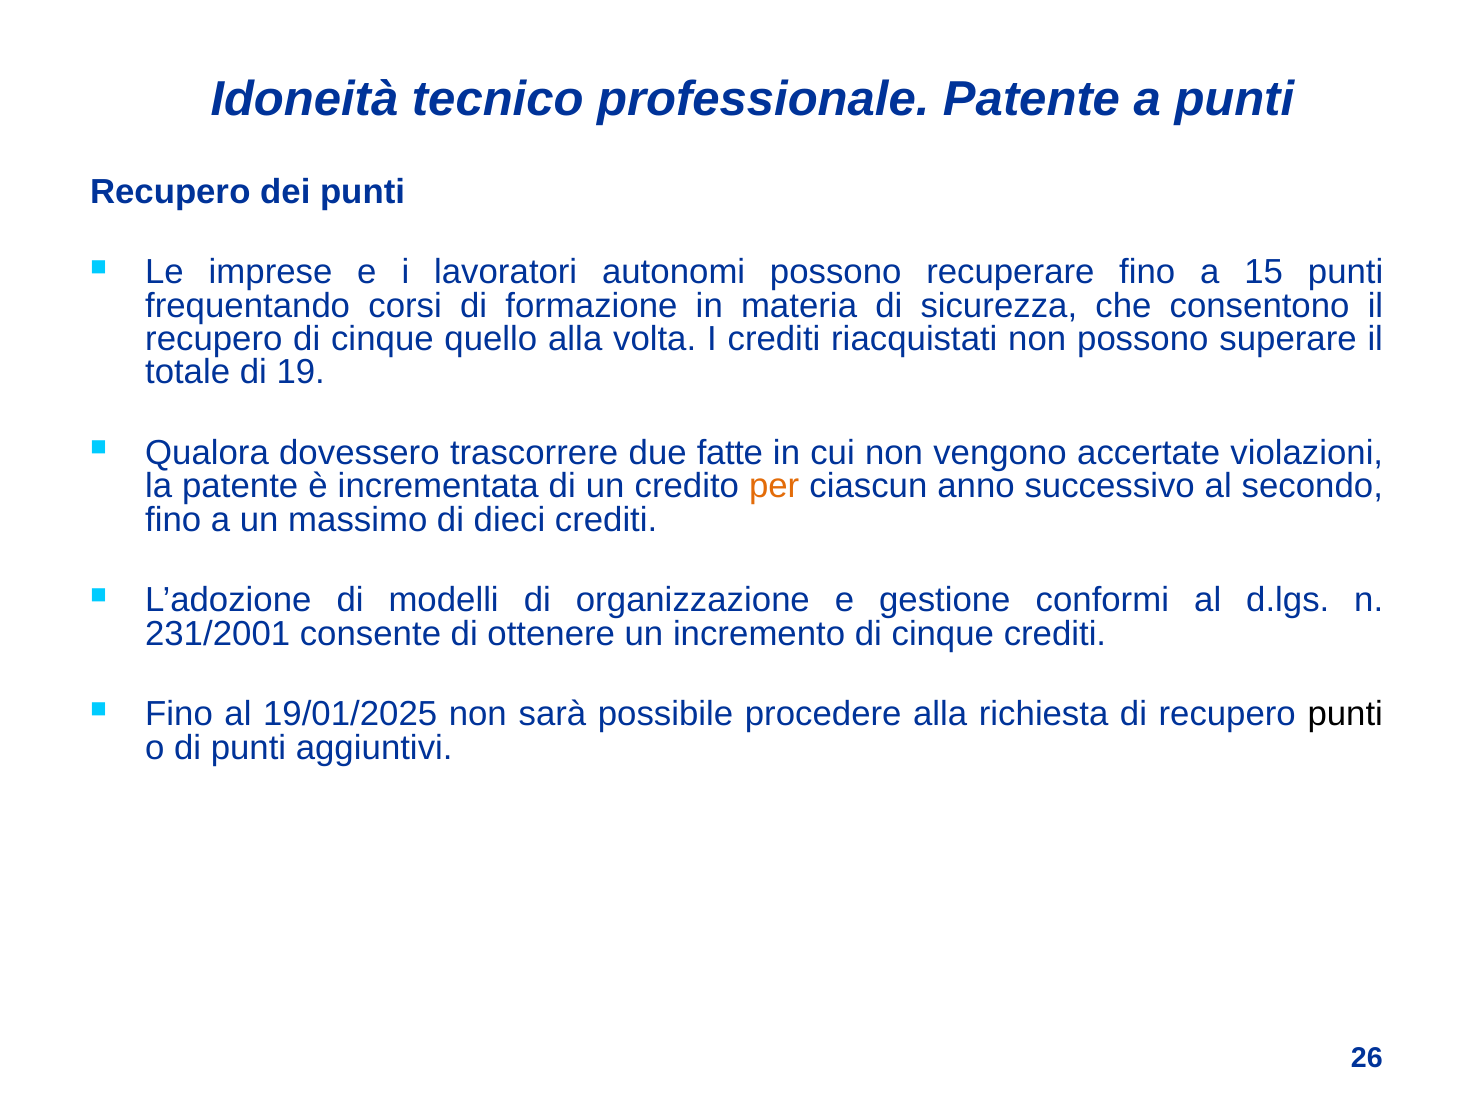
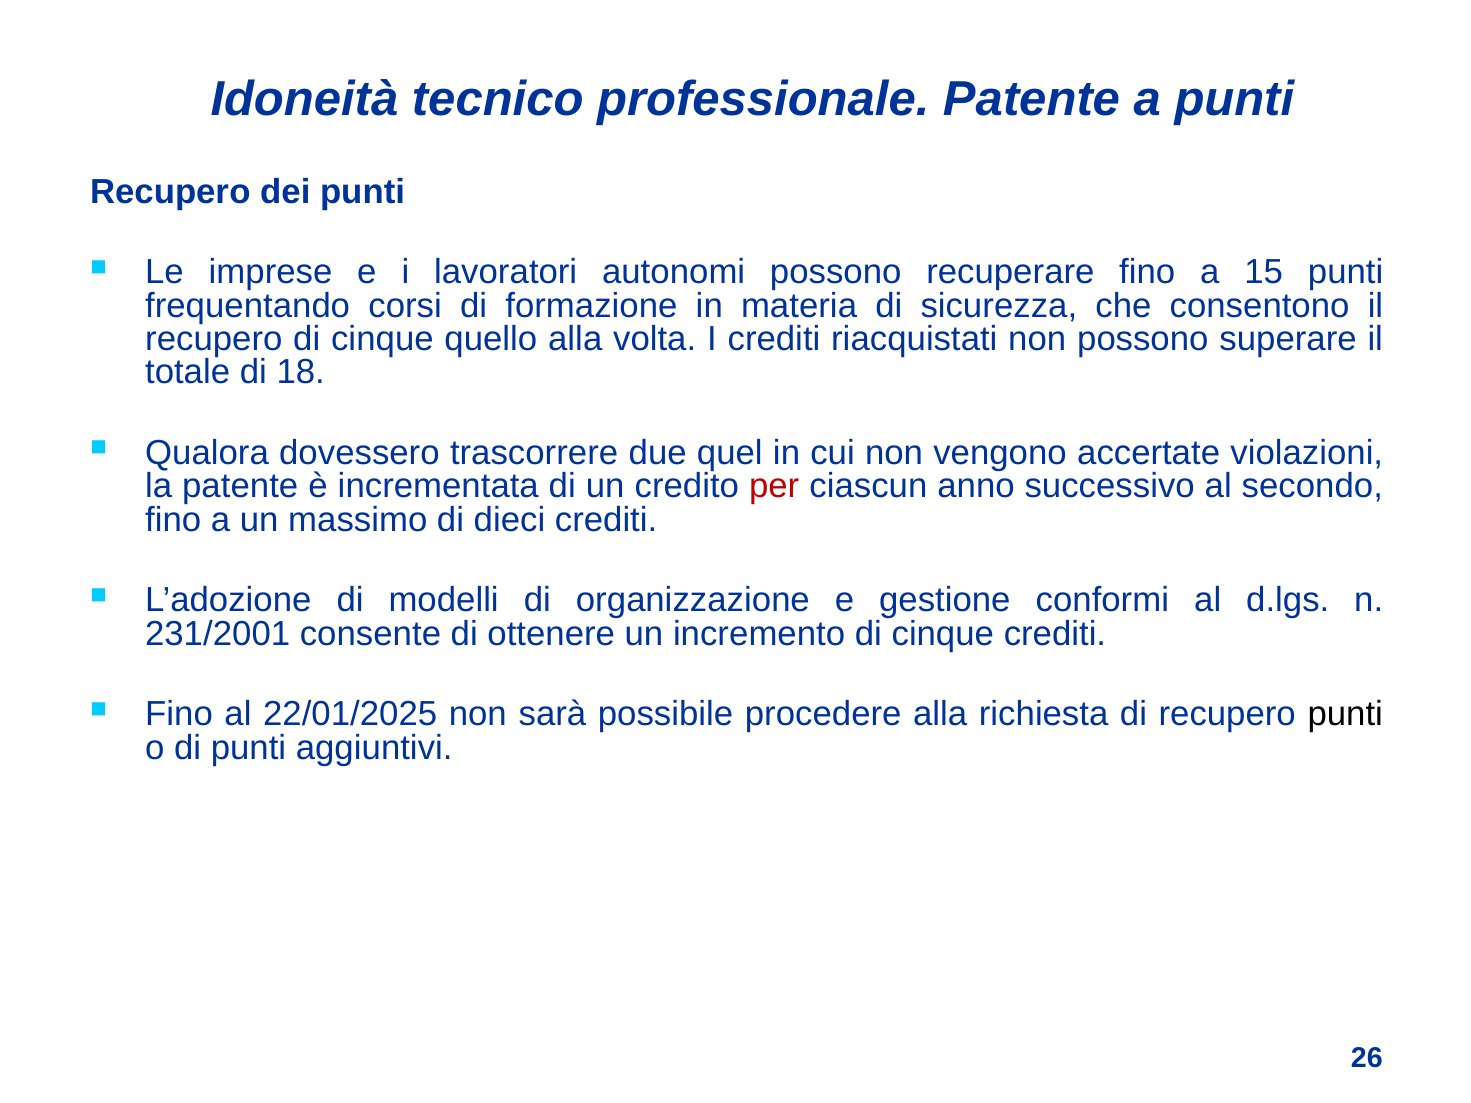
19: 19 -> 18
fatte: fatte -> quel
per colour: orange -> red
19/01/2025: 19/01/2025 -> 22/01/2025
